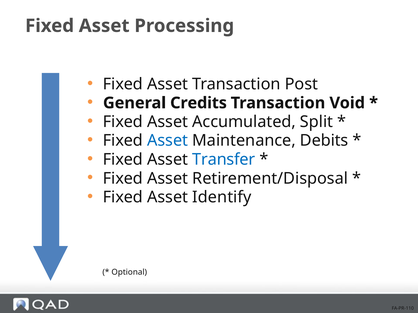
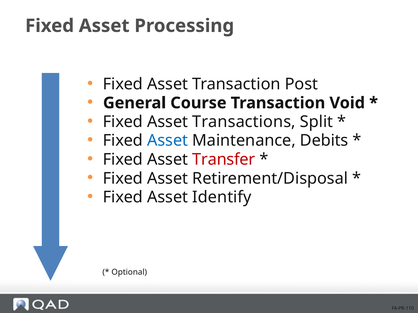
Credits: Credits -> Course
Accumulated: Accumulated -> Transactions
Transfer colour: blue -> red
